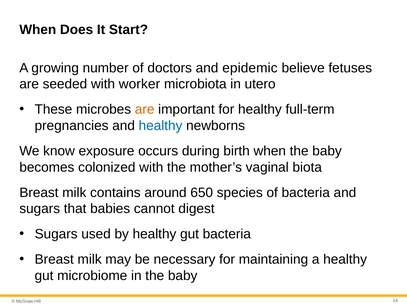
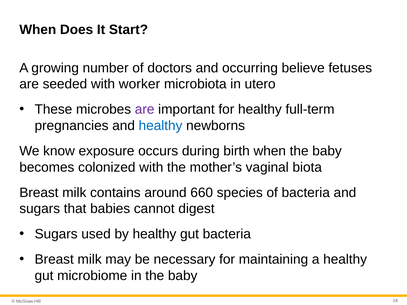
epidemic: epidemic -> occurring
are at (145, 110) colour: orange -> purple
650: 650 -> 660
